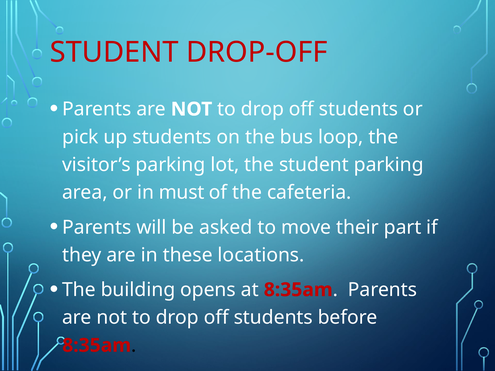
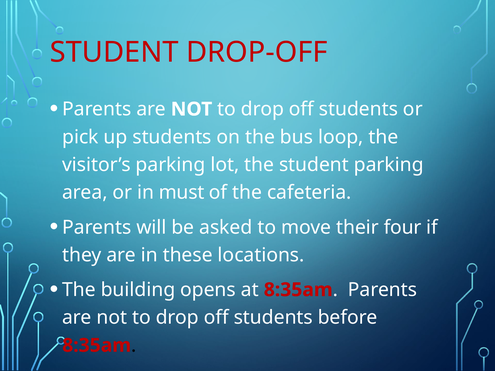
part: part -> four
